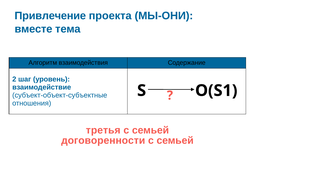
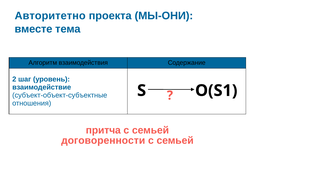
Привлечение: Привлечение -> Авторитетно
третья: третья -> притча
